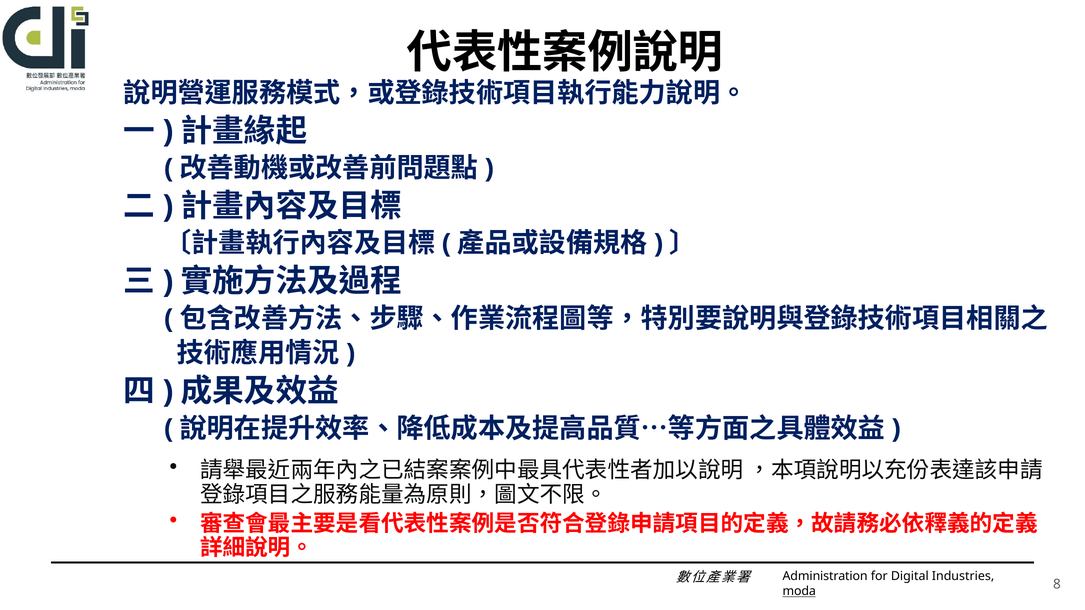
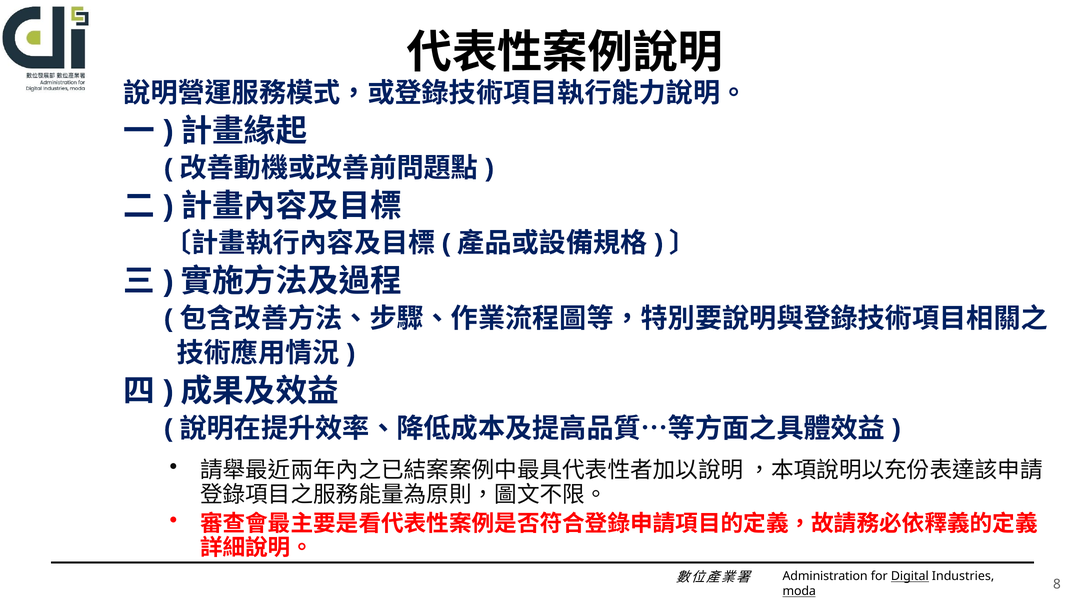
Digital underline: none -> present
